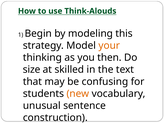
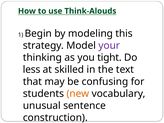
your colour: orange -> purple
then: then -> tight
size: size -> less
